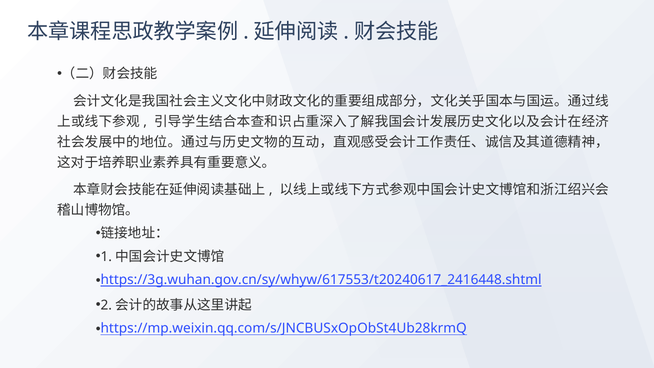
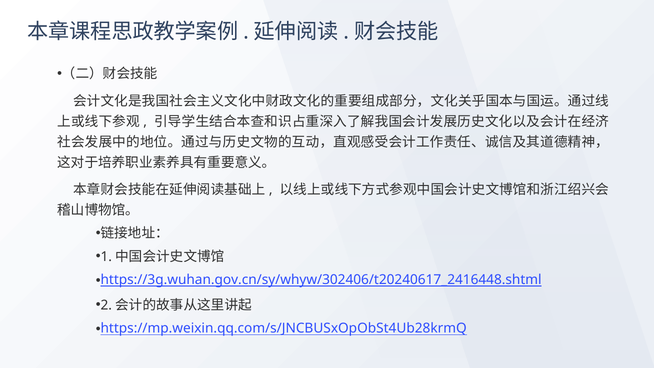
https://3g.wuhan.gov.cn/sy/whyw/617553/t20240617_2416448.shtml: https://3g.wuhan.gov.cn/sy/whyw/617553/t20240617_2416448.shtml -> https://3g.wuhan.gov.cn/sy/whyw/302406/t20240617_2416448.shtml
